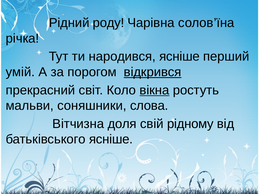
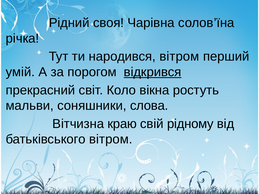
роду: роду -> своя
народився ясніше: ясніше -> вітром
вікна underline: present -> none
доля: доля -> краю
батьківського ясніше: ясніше -> вітром
